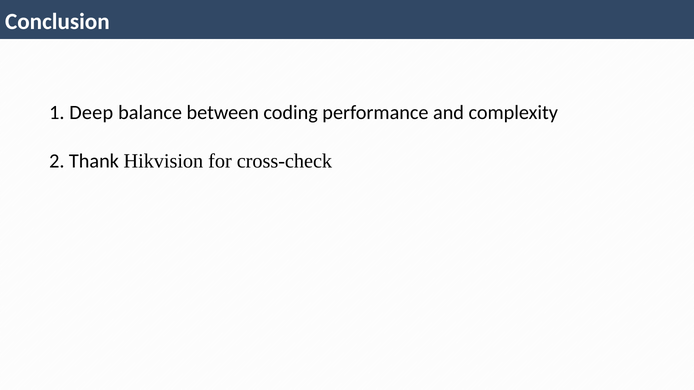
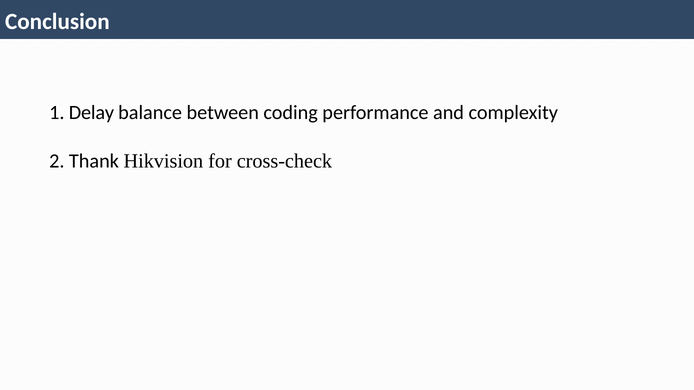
Deep: Deep -> Delay
